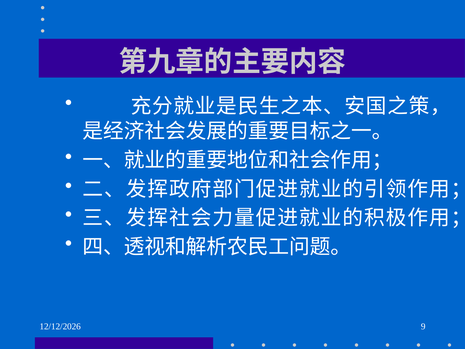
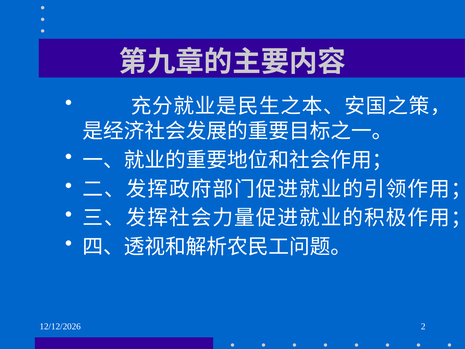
9: 9 -> 2
